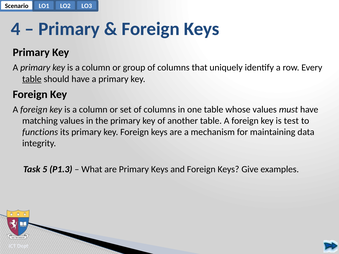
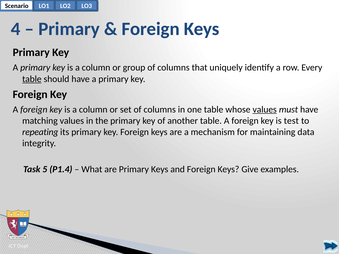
values at (265, 110) underline: none -> present
functions: functions -> repeating
P1.3: P1.3 -> P1.4
